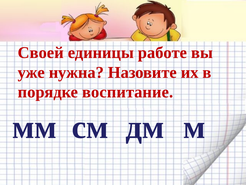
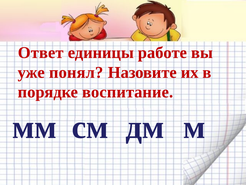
Своей: Своей -> Ответ
нужна: нужна -> понял
